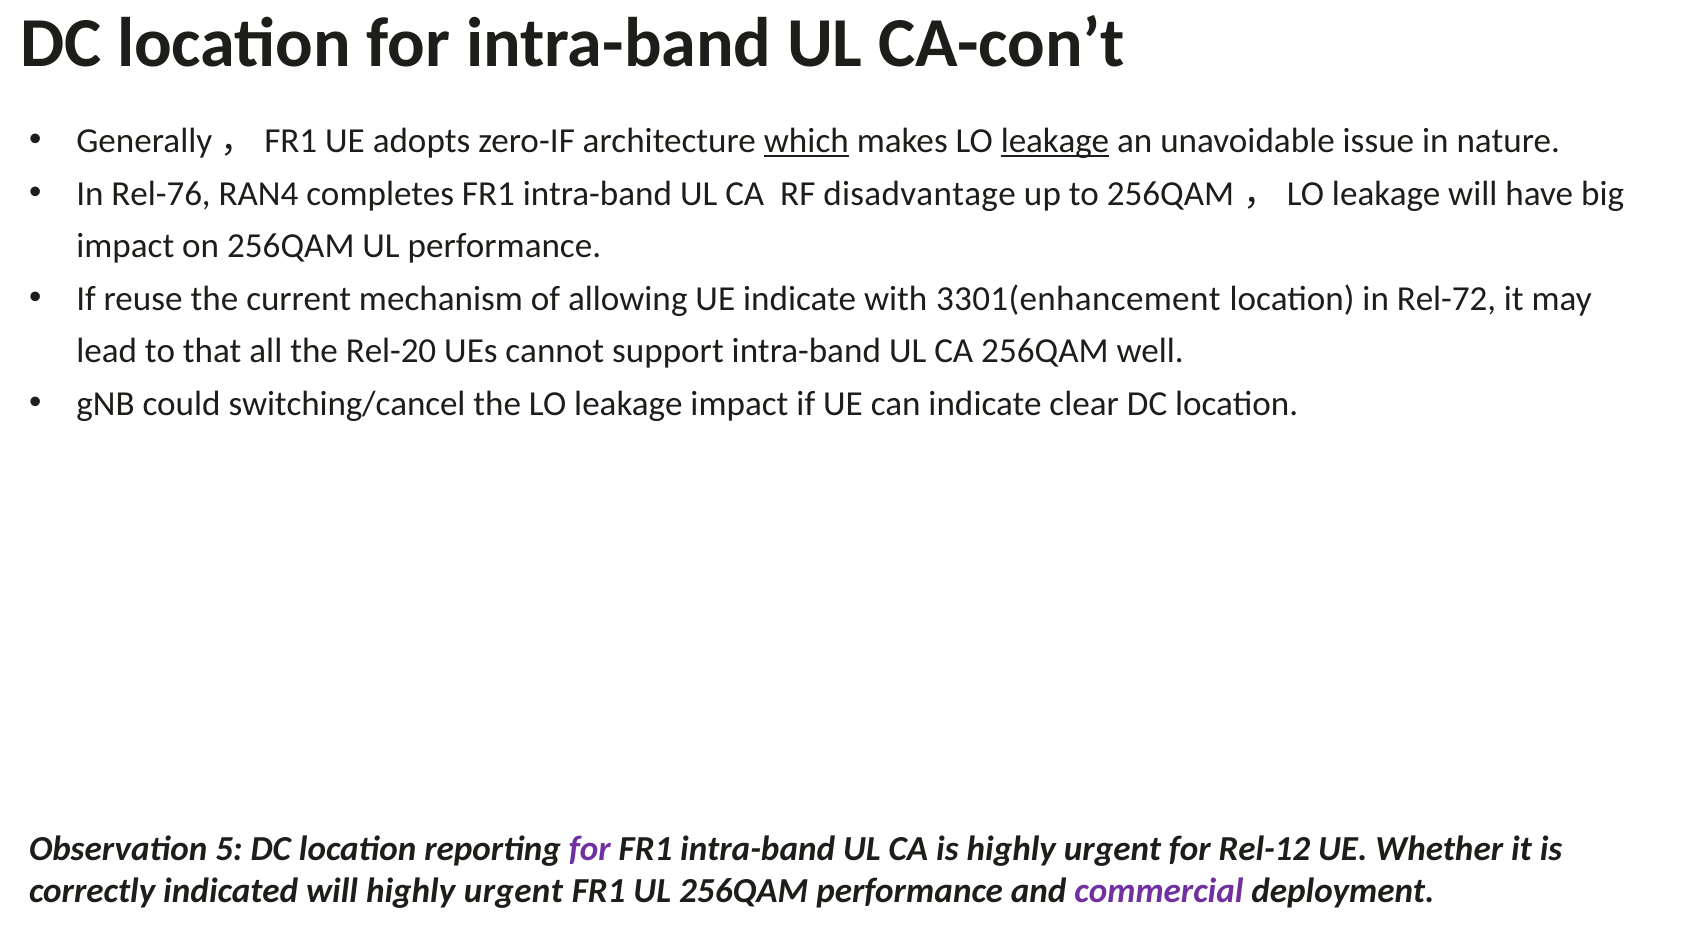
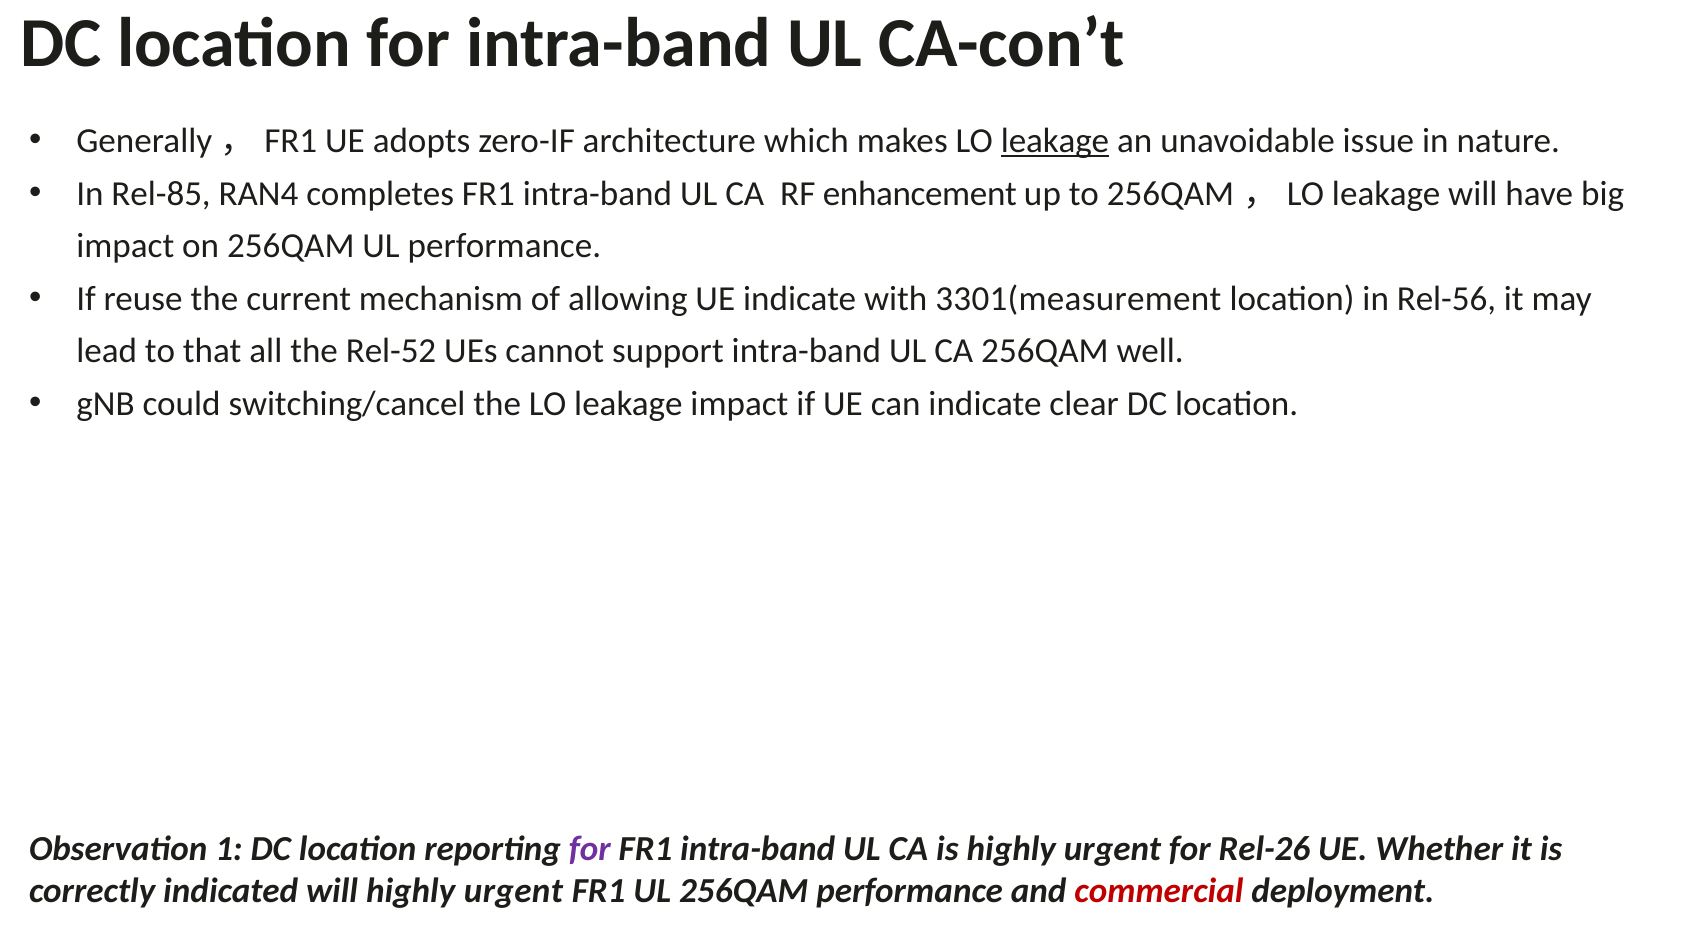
which underline: present -> none
Rel-76: Rel-76 -> Rel-85
disadvantage: disadvantage -> enhancement
3301(enhancement: 3301(enhancement -> 3301(measurement
Rel-72: Rel-72 -> Rel-56
Rel-20: Rel-20 -> Rel-52
5: 5 -> 1
Rel-12: Rel-12 -> Rel-26
commercial colour: purple -> red
